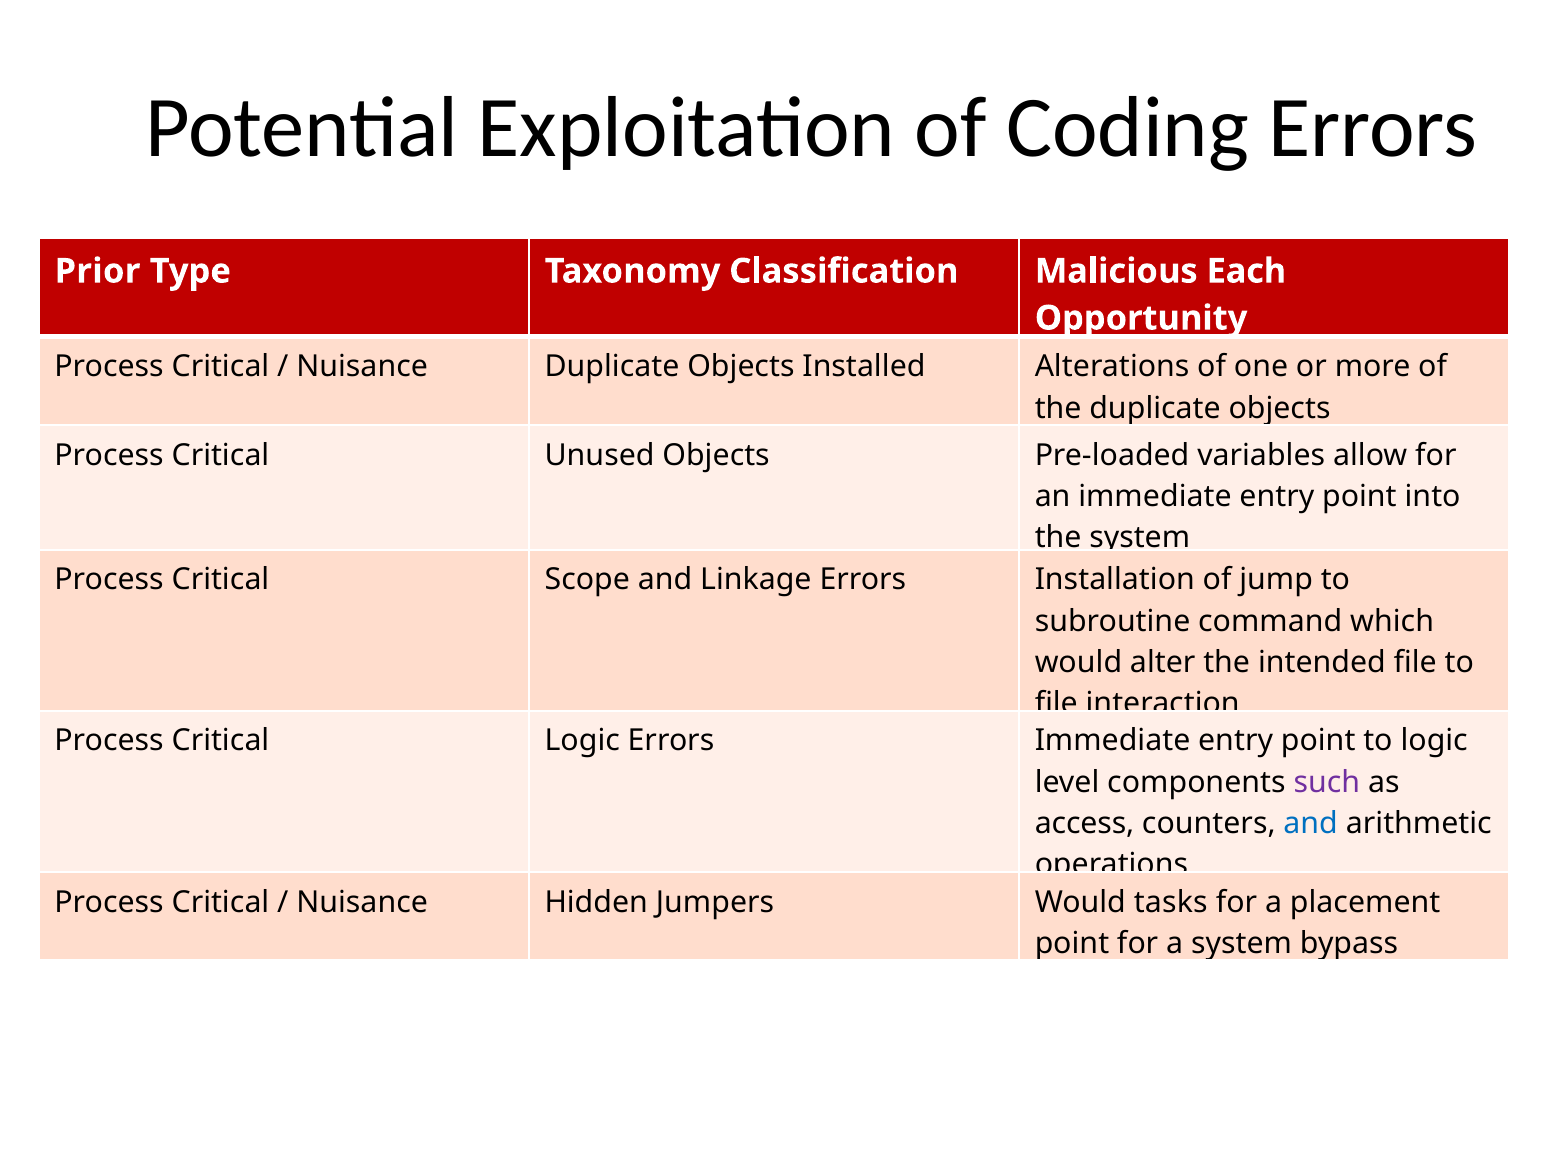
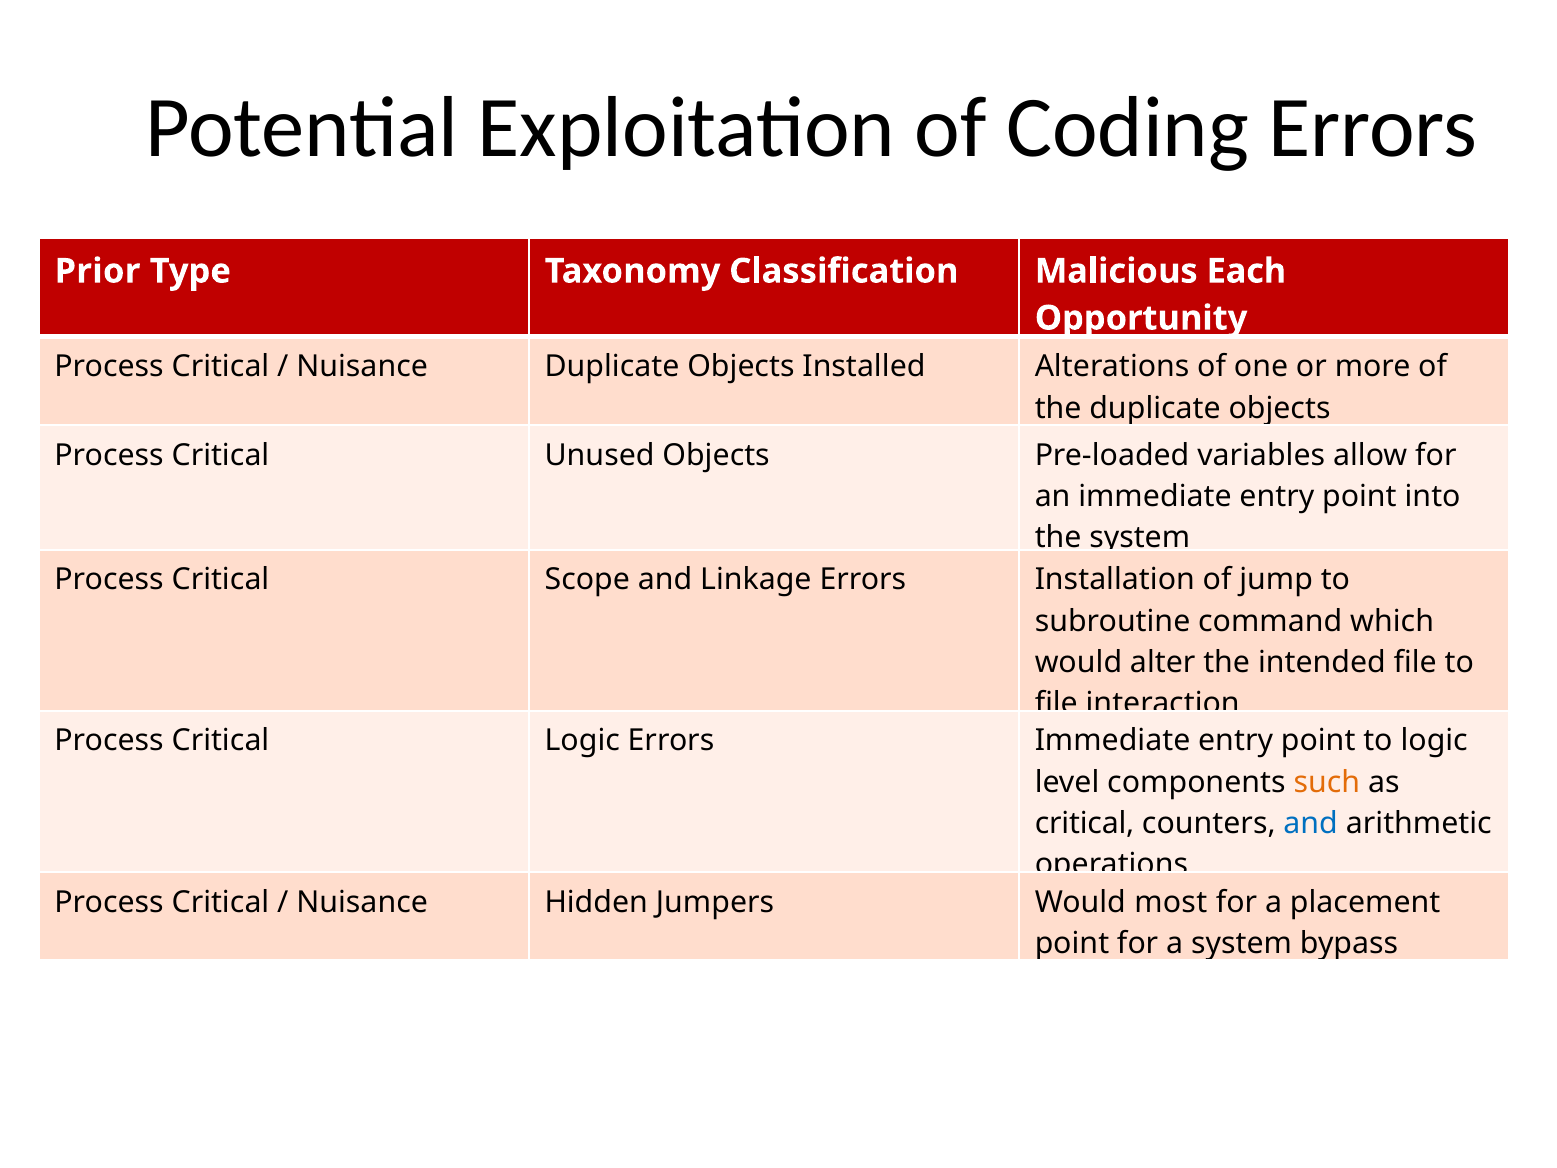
such colour: purple -> orange
access at (1085, 823): access -> critical
tasks: tasks -> most
